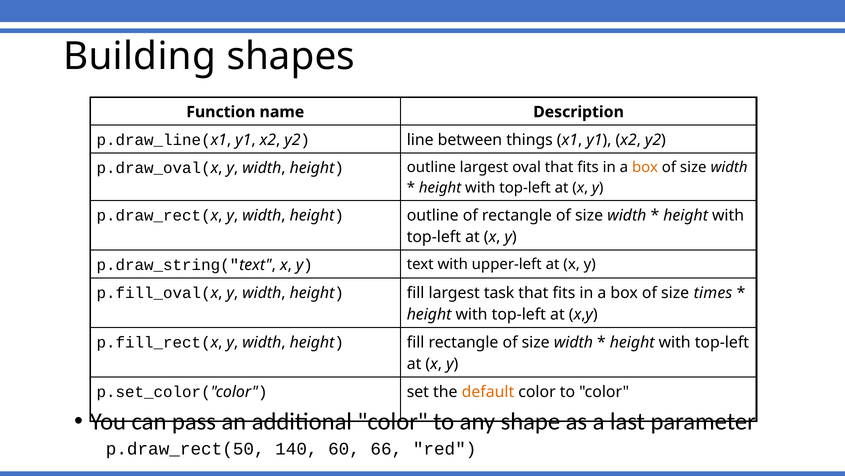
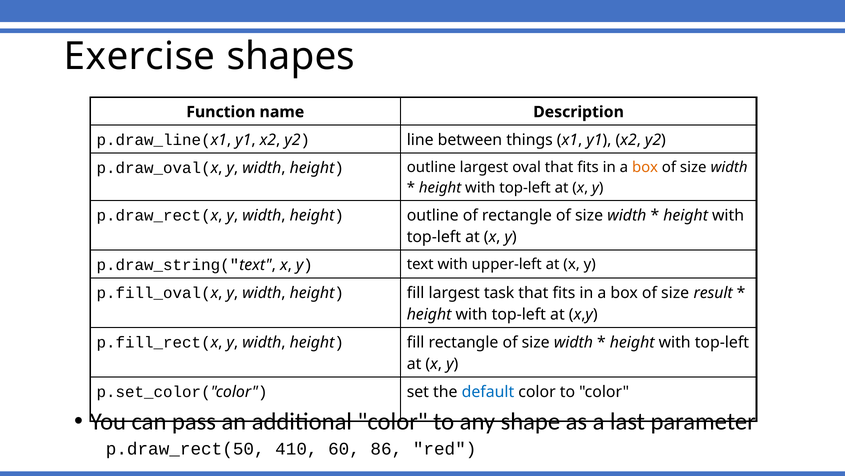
Building: Building -> Exercise
times: times -> result
default colour: orange -> blue
140: 140 -> 410
66: 66 -> 86
